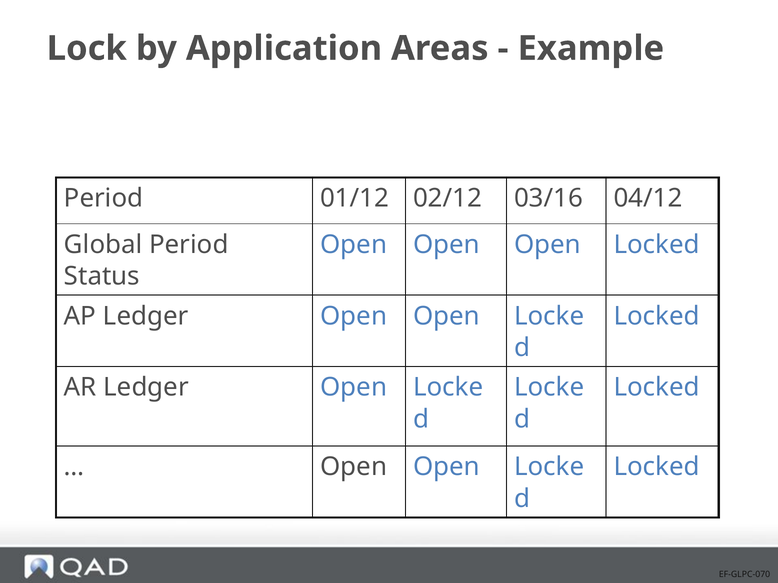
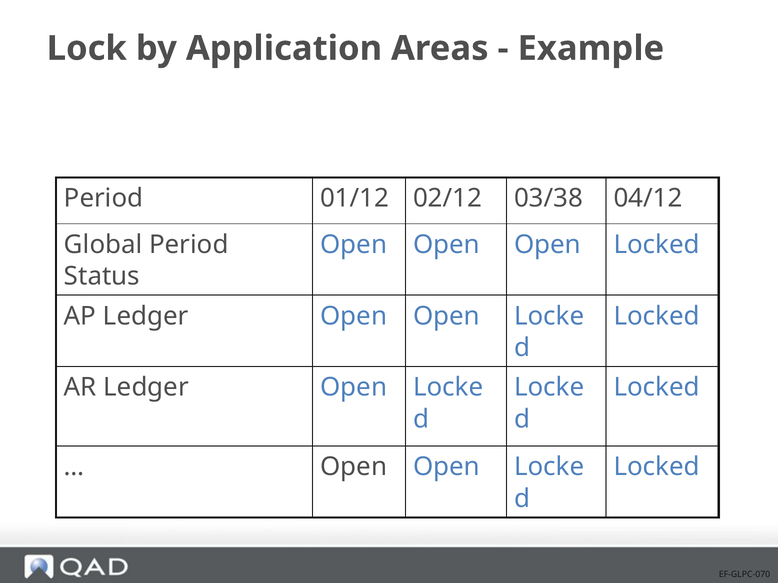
03/16: 03/16 -> 03/38
